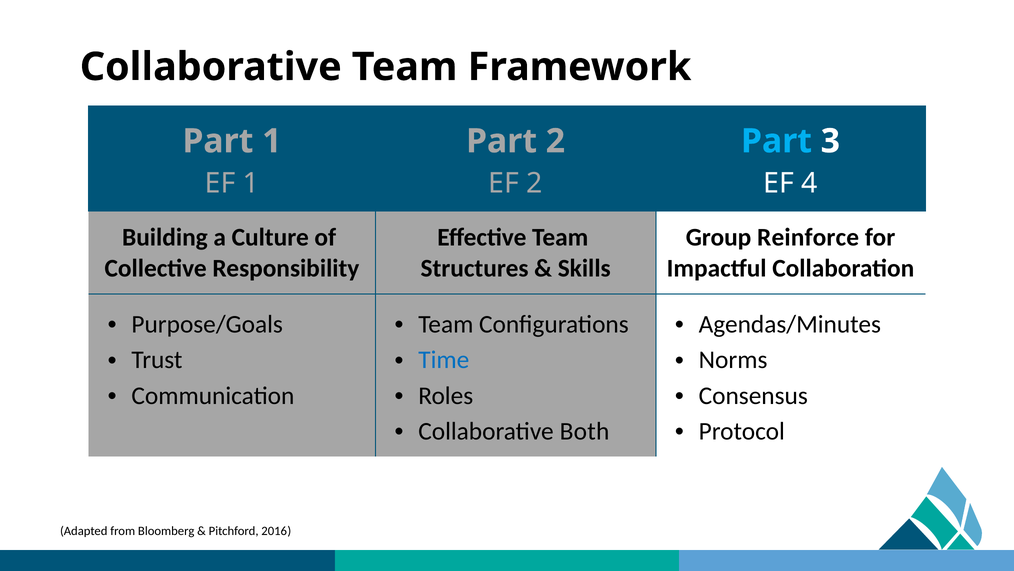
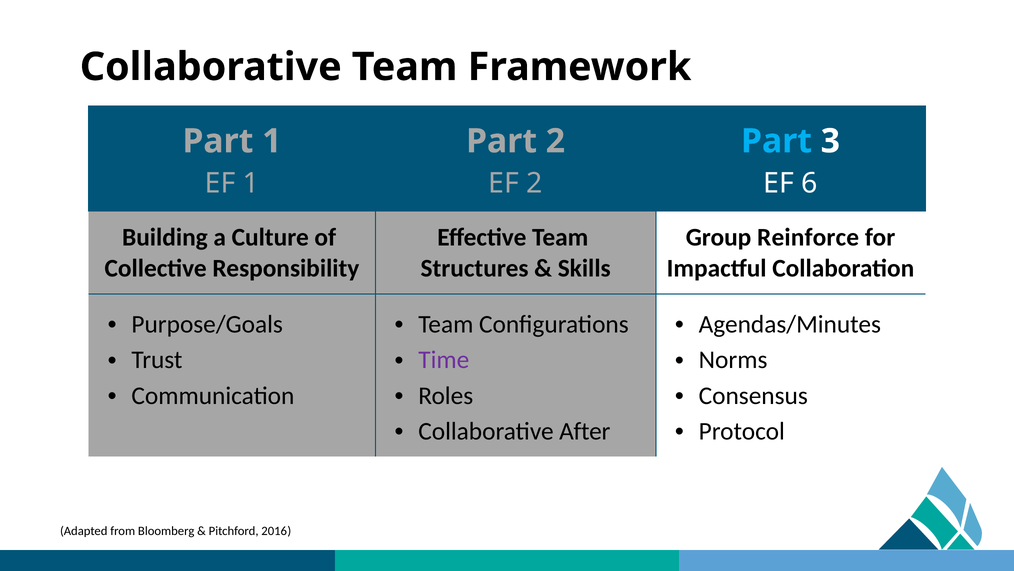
4: 4 -> 6
Time colour: blue -> purple
Both: Both -> After
